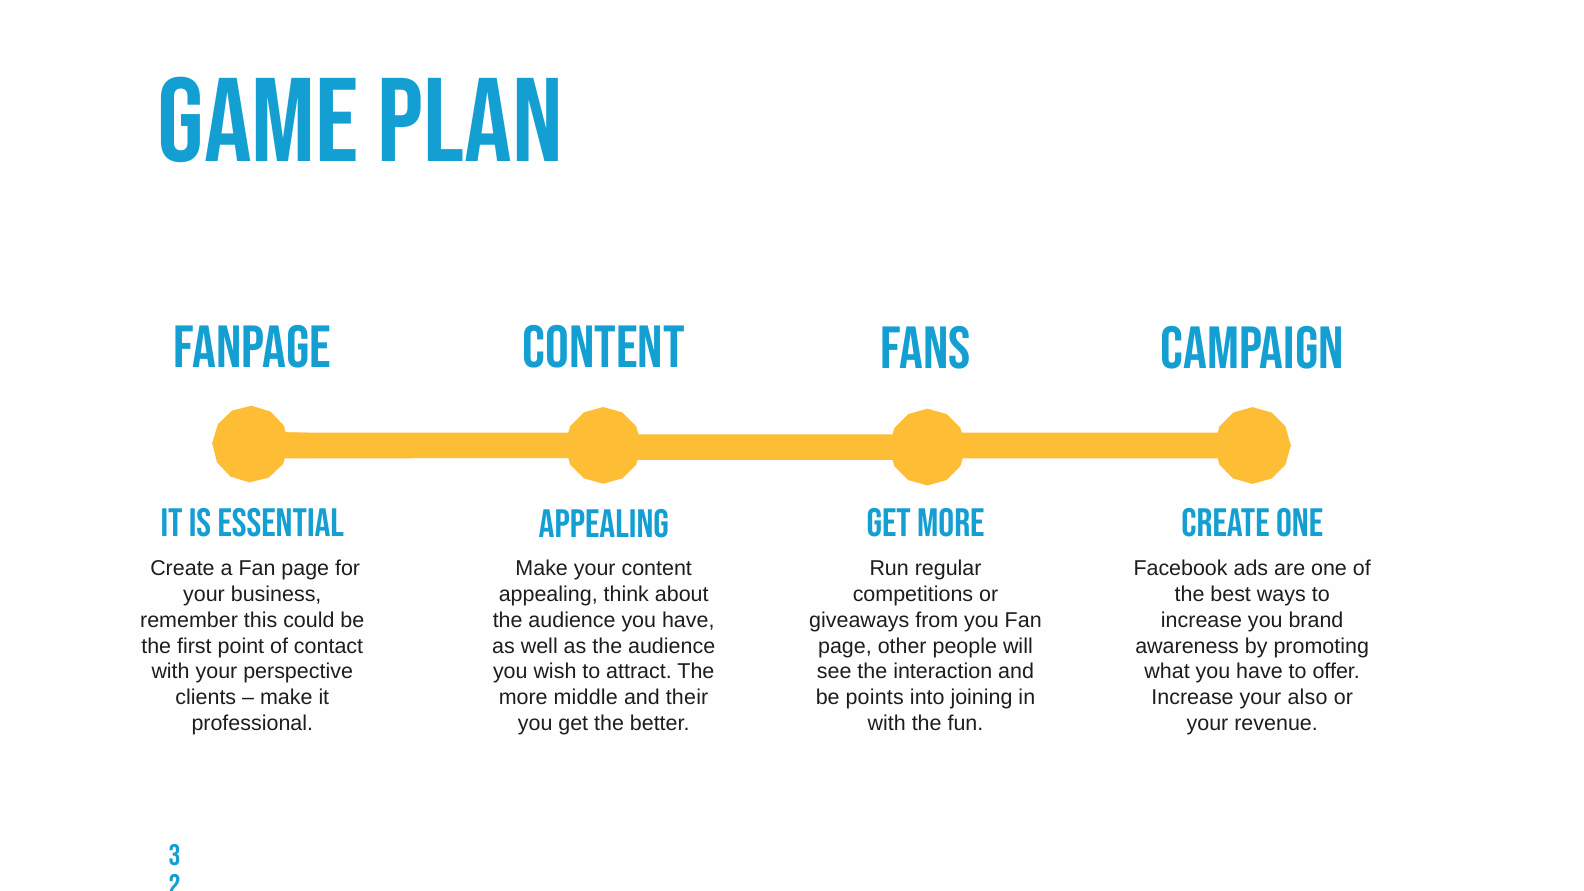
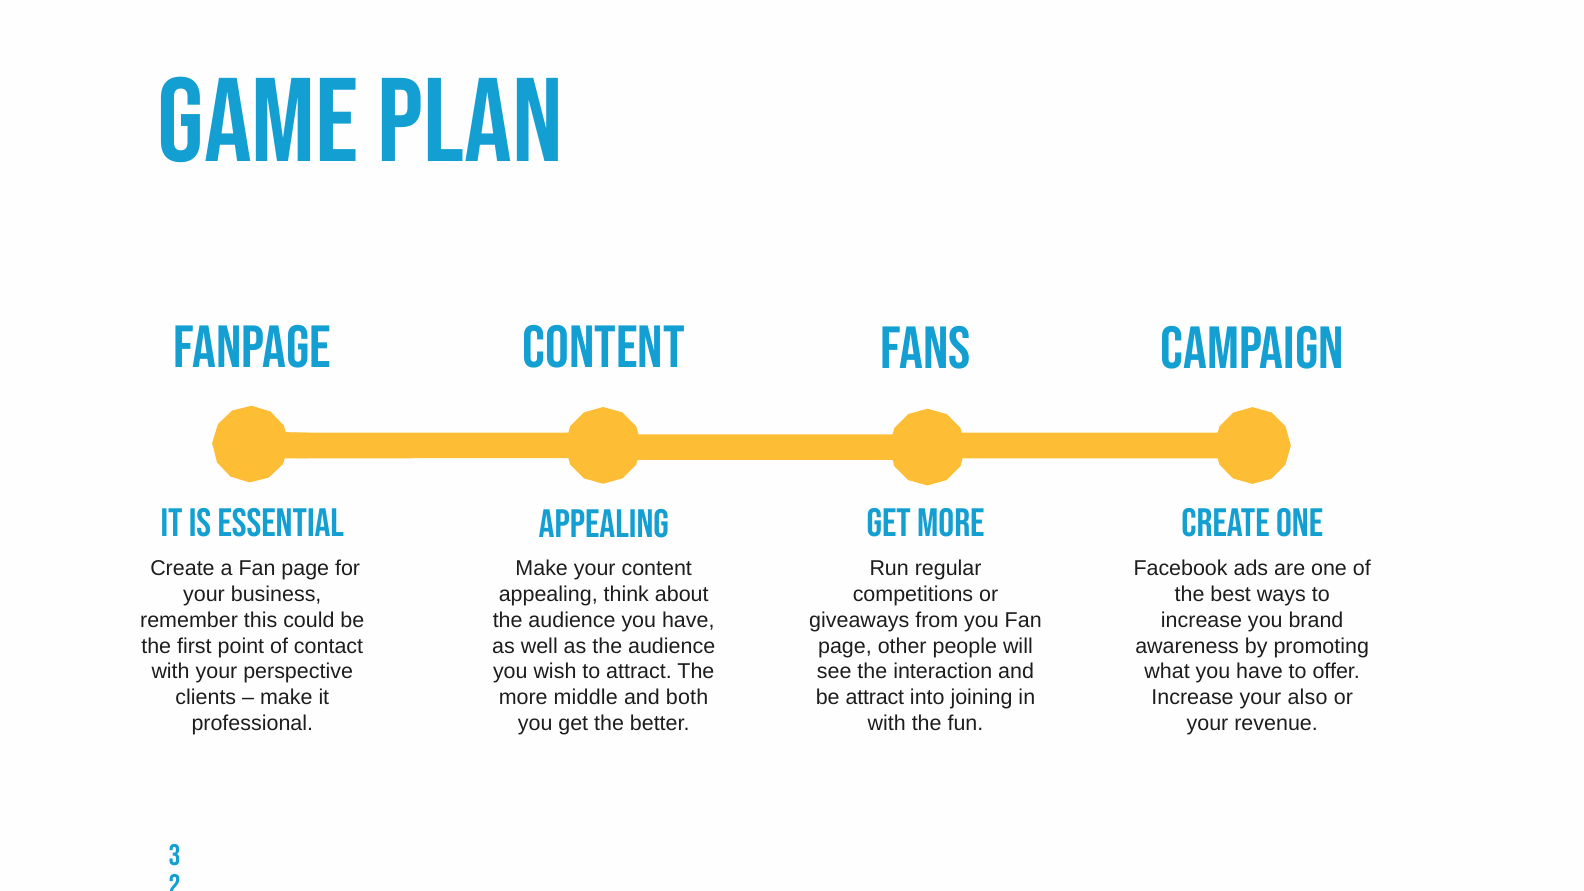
their: their -> both
be points: points -> attract
